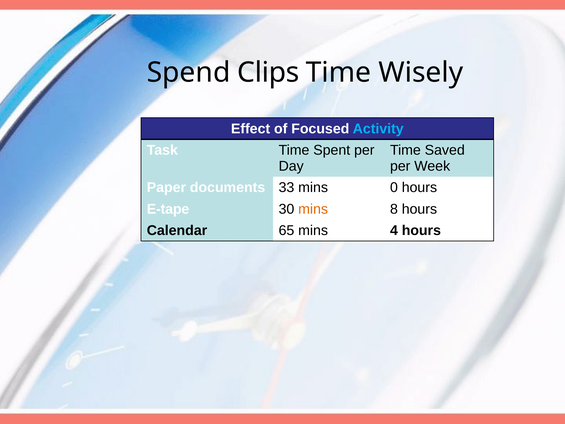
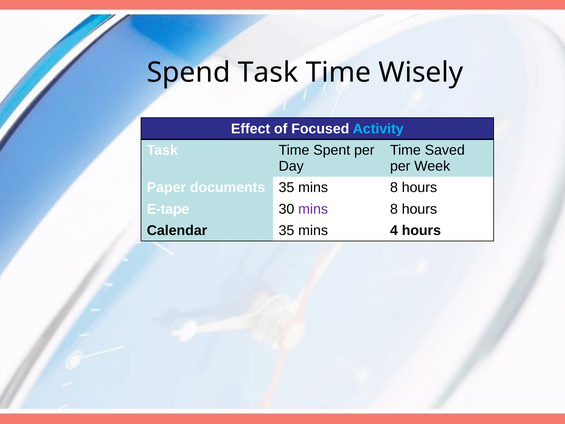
Spend Clips: Clips -> Task
documents 33: 33 -> 35
0 at (394, 187): 0 -> 8
mins at (313, 209) colour: orange -> purple
Calendar 65: 65 -> 35
